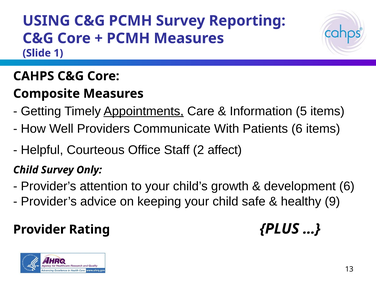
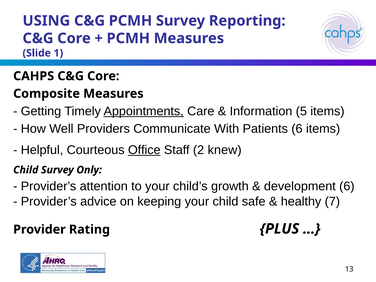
Office underline: none -> present
affect: affect -> knew
9: 9 -> 7
